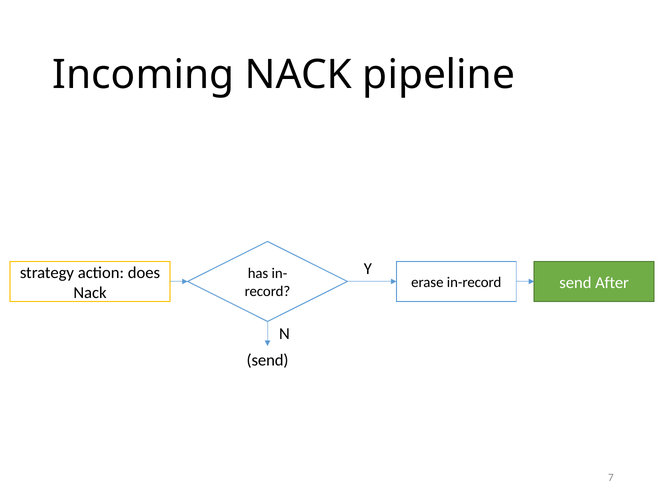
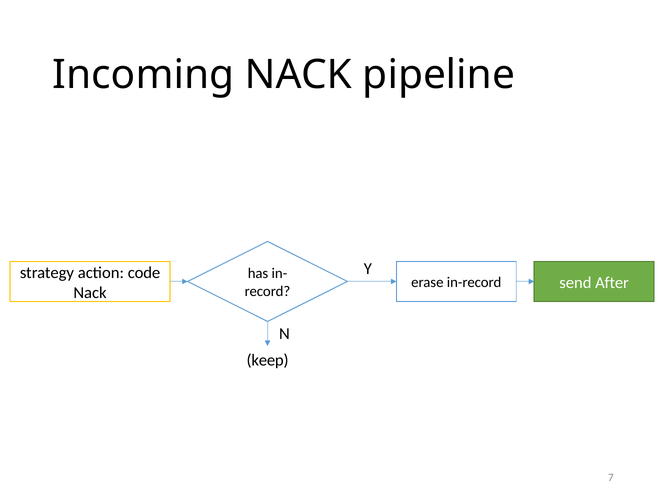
does: does -> code
send at (268, 360): send -> keep
